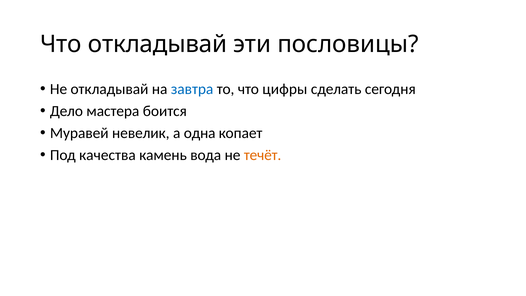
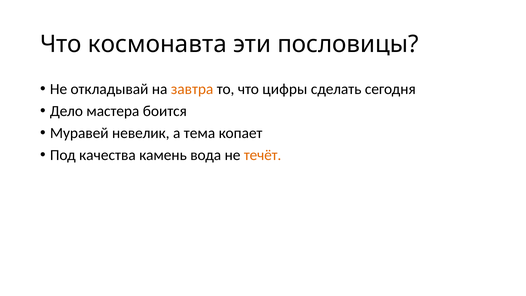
Что откладывай: откладывай -> космонавта
завтра colour: blue -> orange
одна: одна -> тема
